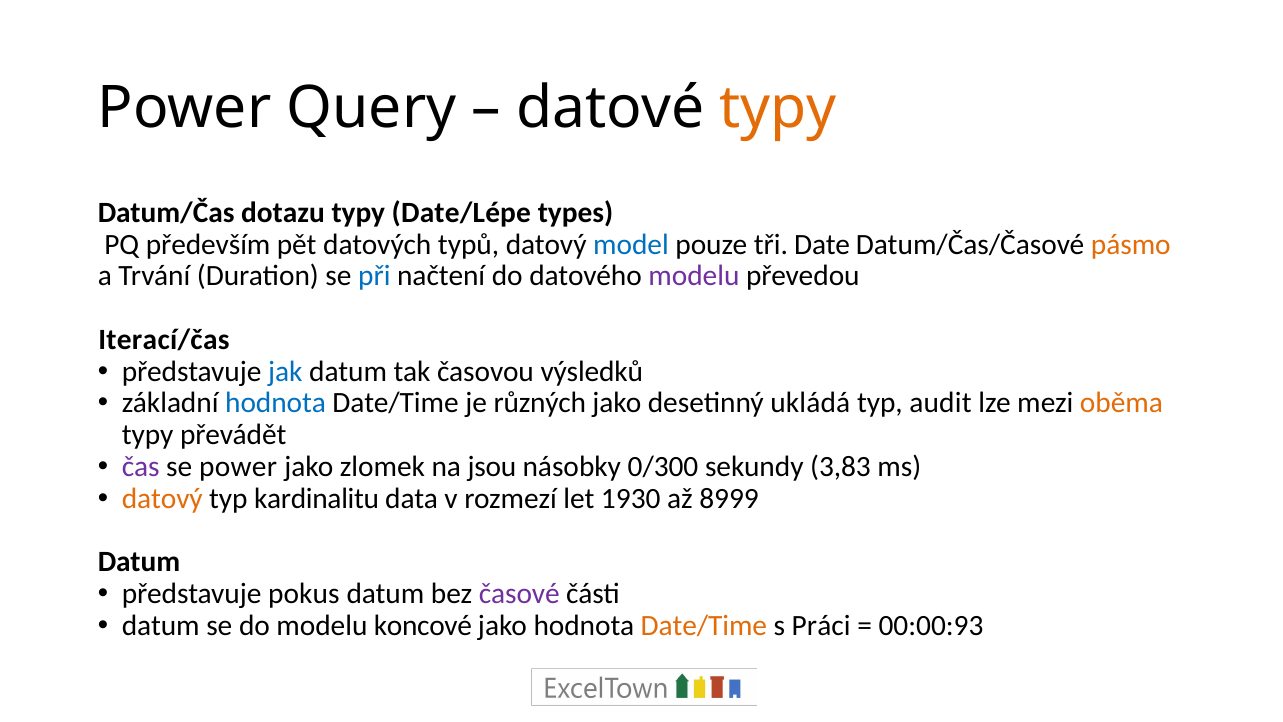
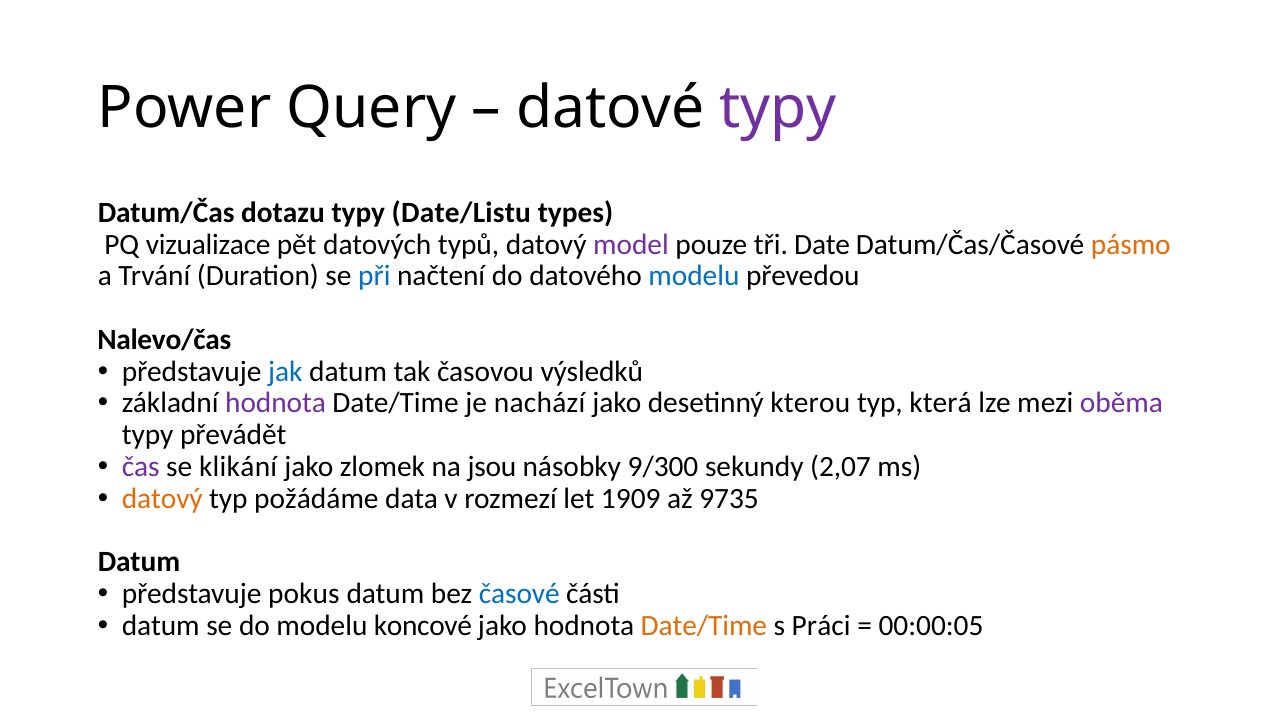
typy at (778, 108) colour: orange -> purple
Date/Lépe: Date/Lépe -> Date/Listu
především: především -> vizualizace
model colour: blue -> purple
modelu at (694, 276) colour: purple -> blue
Iterací/čas: Iterací/čas -> Nalevo/čas
hodnota at (276, 403) colour: blue -> purple
různých: různých -> nachází
ukládá: ukládá -> kterou
audit: audit -> která
oběma colour: orange -> purple
se power: power -> klikání
0/300: 0/300 -> 9/300
3,83: 3,83 -> 2,07
kardinalitu: kardinalitu -> požádáme
1930: 1930 -> 1909
8999: 8999 -> 9735
časové colour: purple -> blue
00:00:93: 00:00:93 -> 00:00:05
